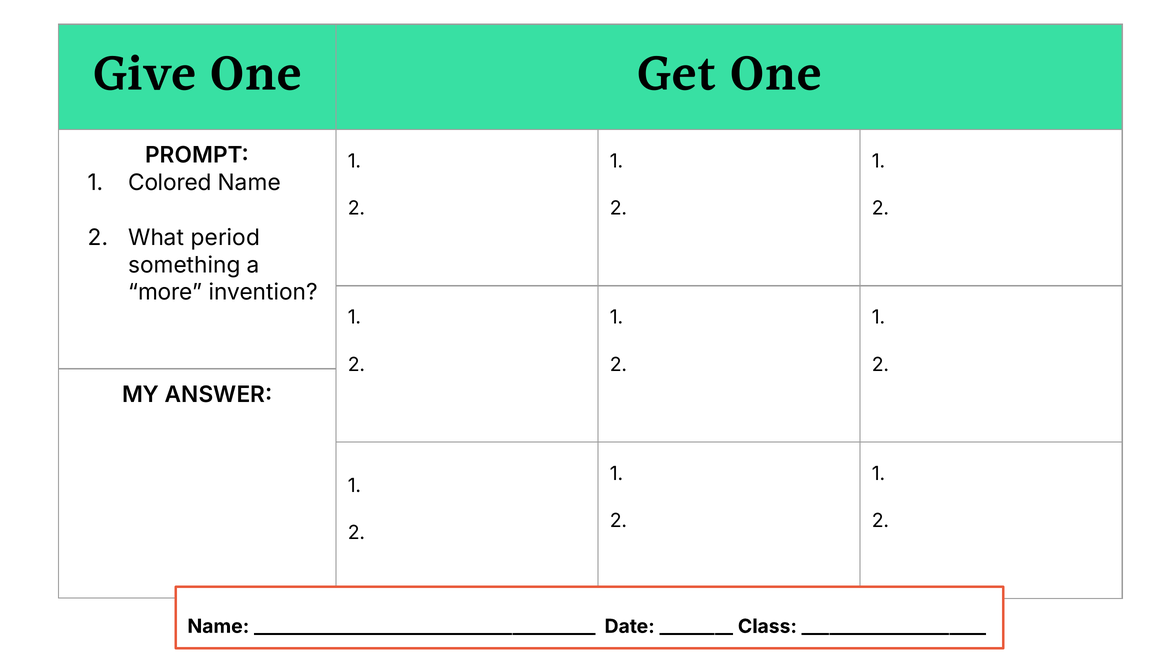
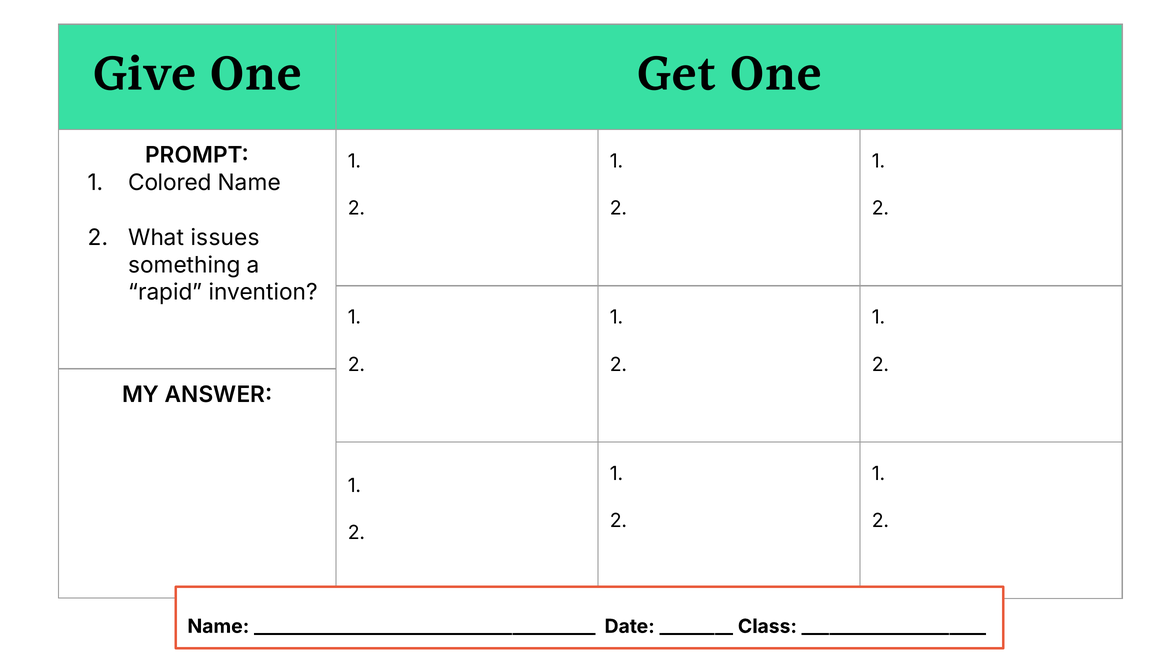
period: period -> issues
more: more -> rapid
